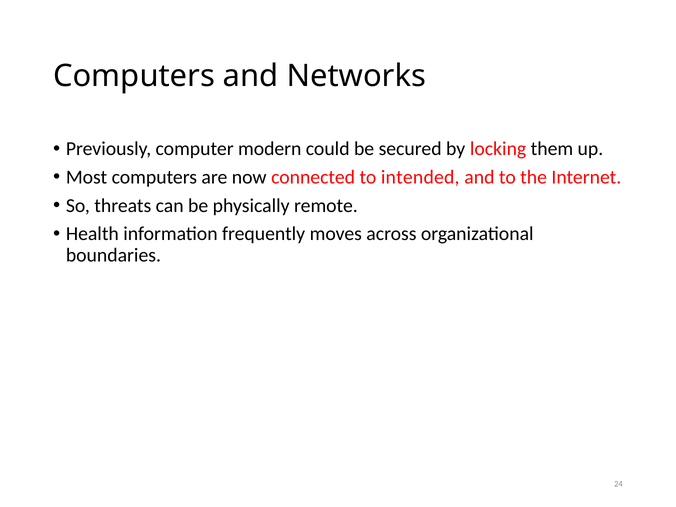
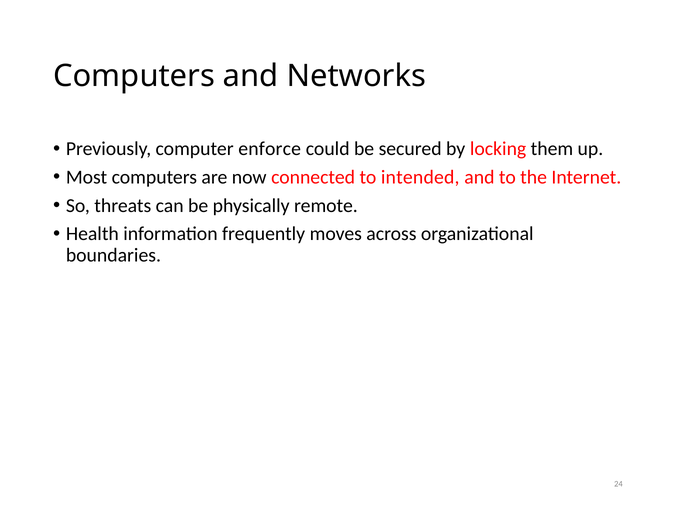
modern: modern -> enforce
